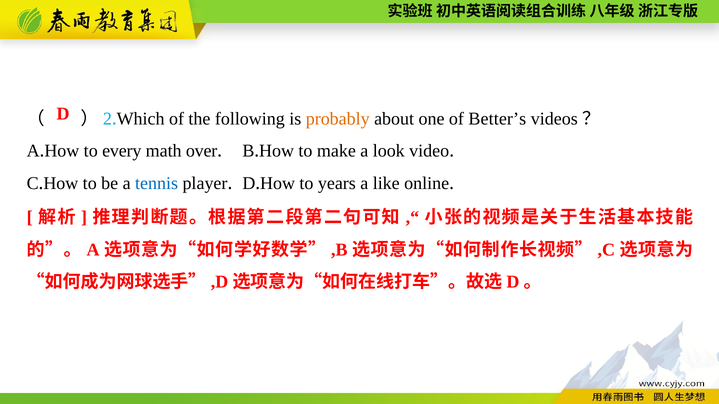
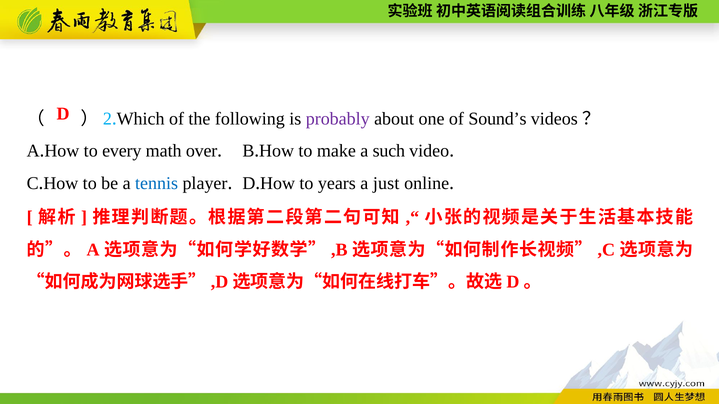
probably colour: orange -> purple
Better’s: Better’s -> Sound’s
look: look -> such
like: like -> just
